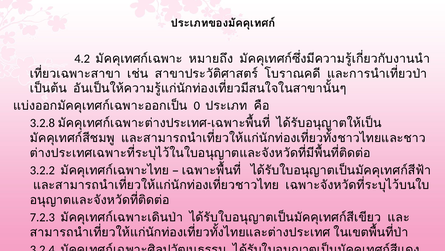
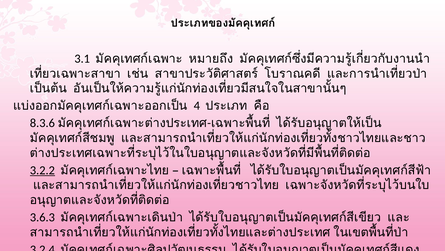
4.2: 4.2 -> 3.1
0: 0 -> 4
3.2.8: 3.2.8 -> 8.3.6
3.2.2 underline: none -> present
7.2.3: 7.2.3 -> 3.6.3
